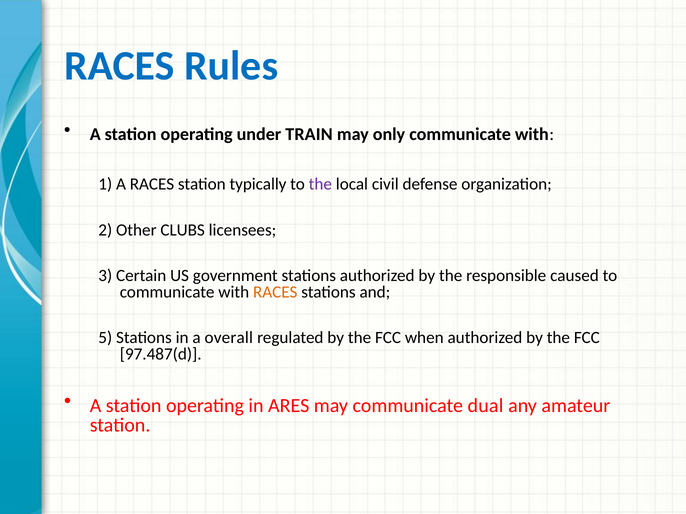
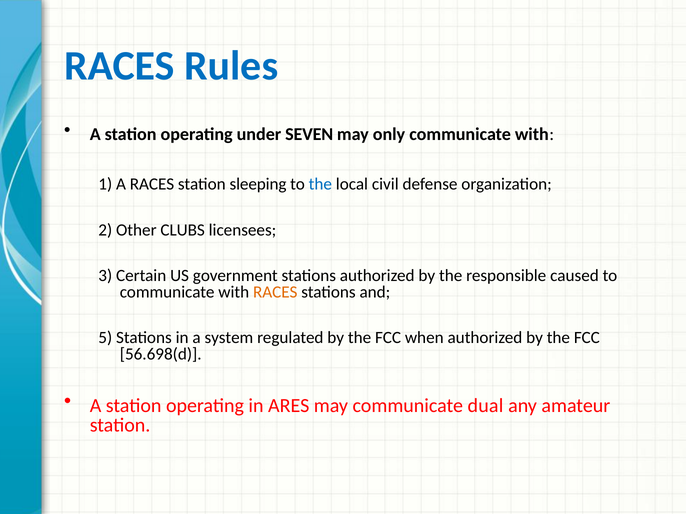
TRAIN: TRAIN -> SEVEN
typically: typically -> sleeping
the at (320, 185) colour: purple -> blue
overall: overall -> system
97.487(d: 97.487(d -> 56.698(d
